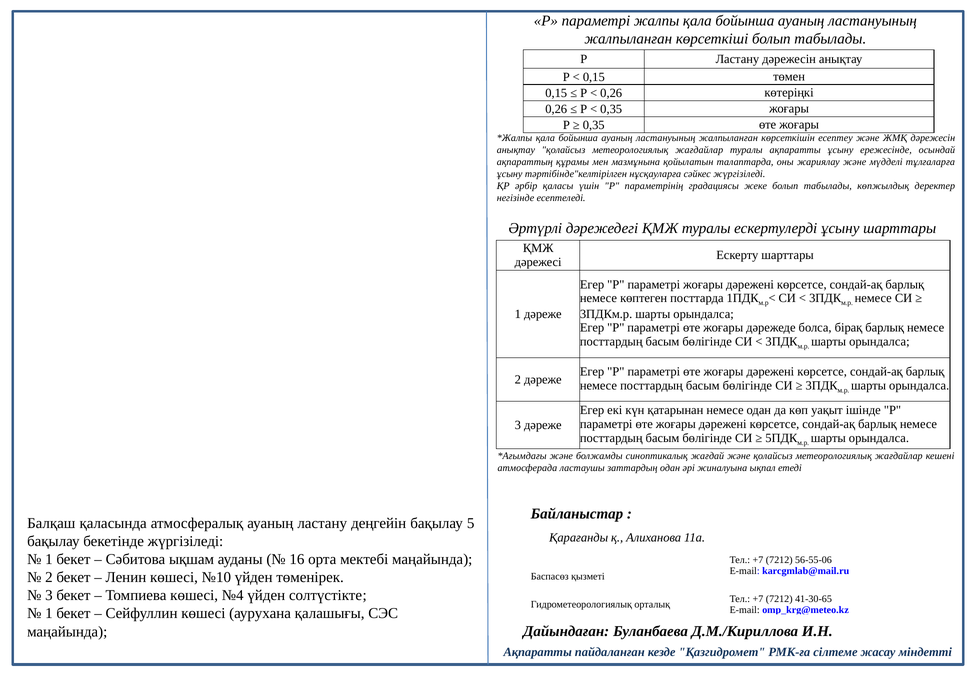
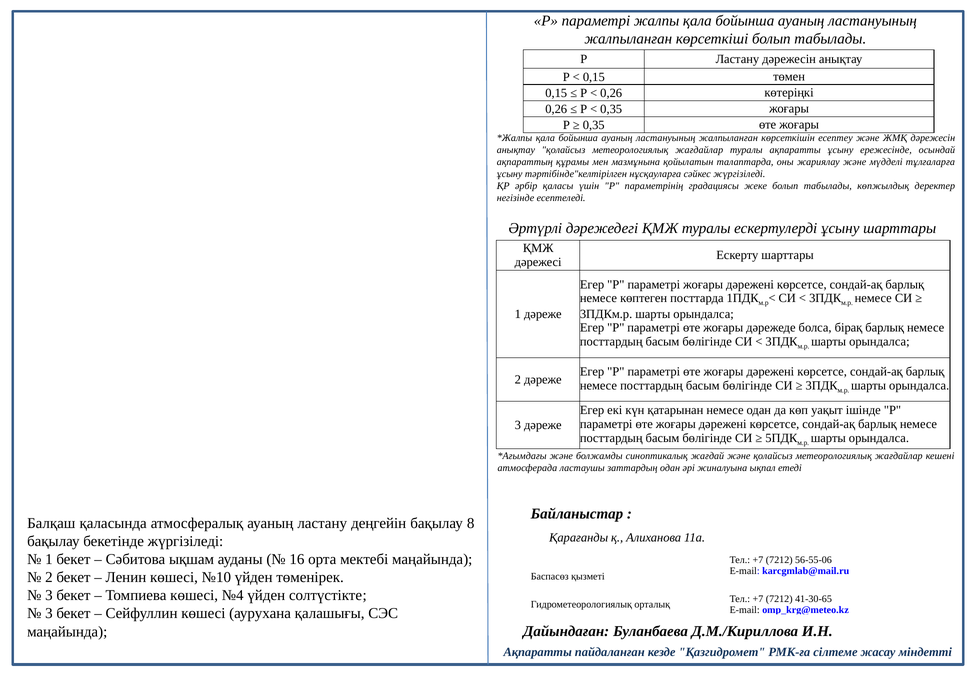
5: 5 -> 8
1 at (49, 613): 1 -> 3
